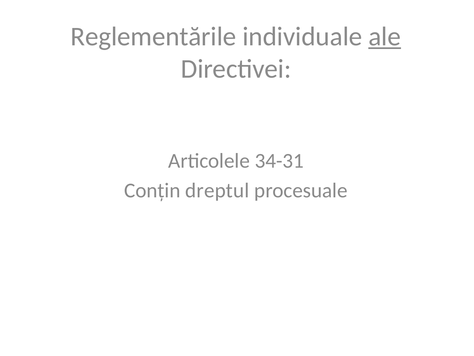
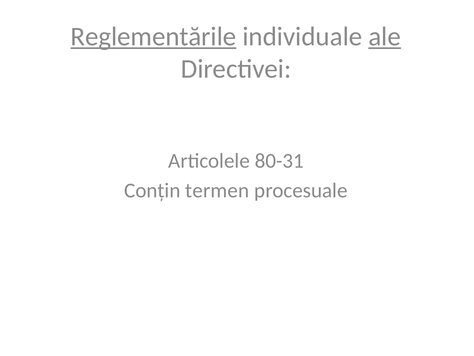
Reglementările underline: none -> present
34-31: 34-31 -> 80-31
dreptul: dreptul -> termen
